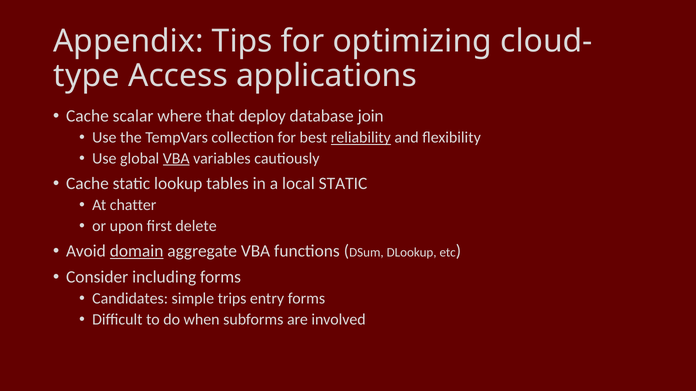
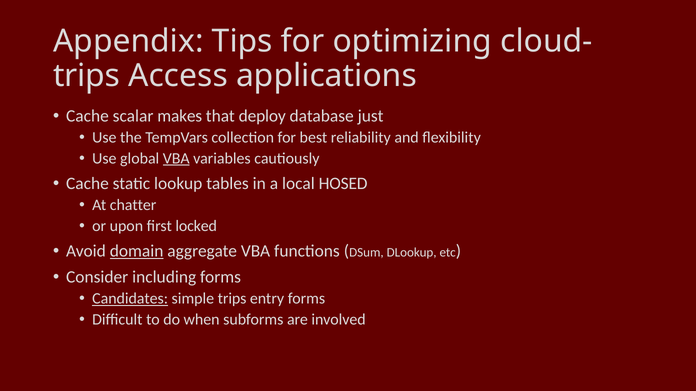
type at (86, 76): type -> trips
where: where -> makes
join: join -> just
reliability underline: present -> none
local STATIC: STATIC -> HOSED
delete: delete -> locked
Candidates underline: none -> present
